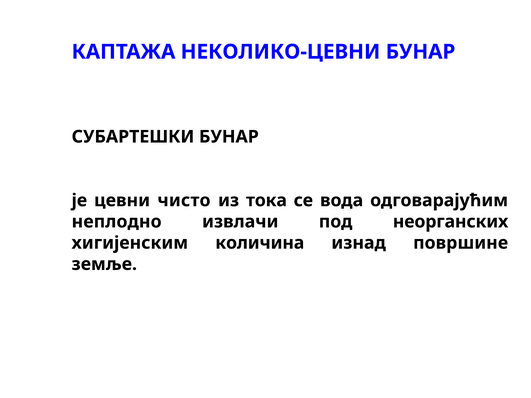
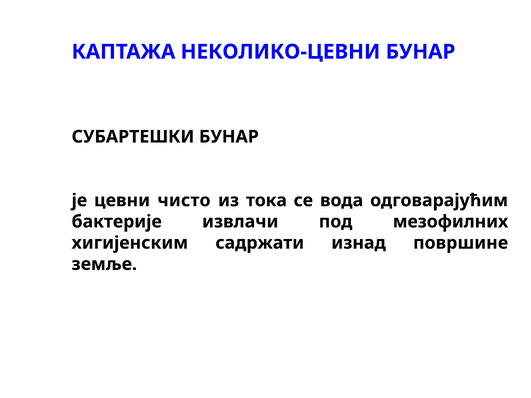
неплодно: неплодно -> бактерије
неорганских: неорганских -> мезофилних
количина: количина -> садржати
